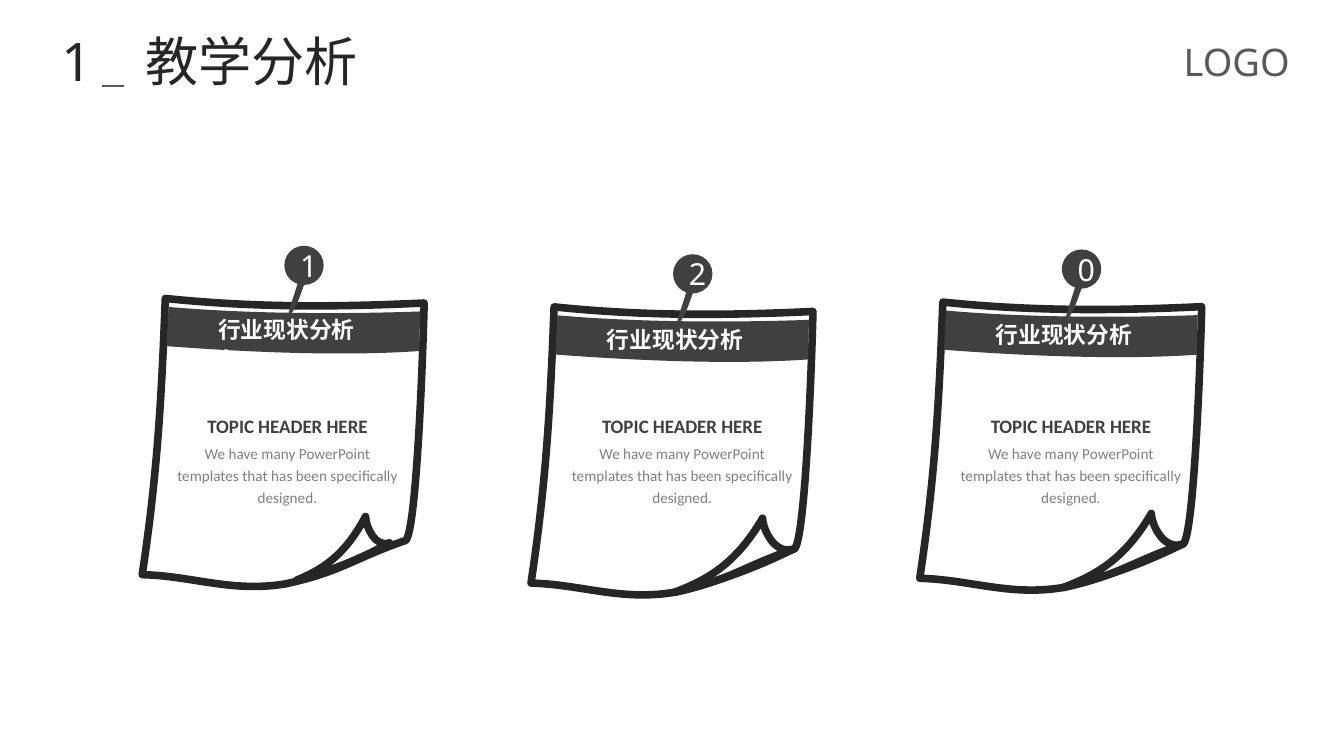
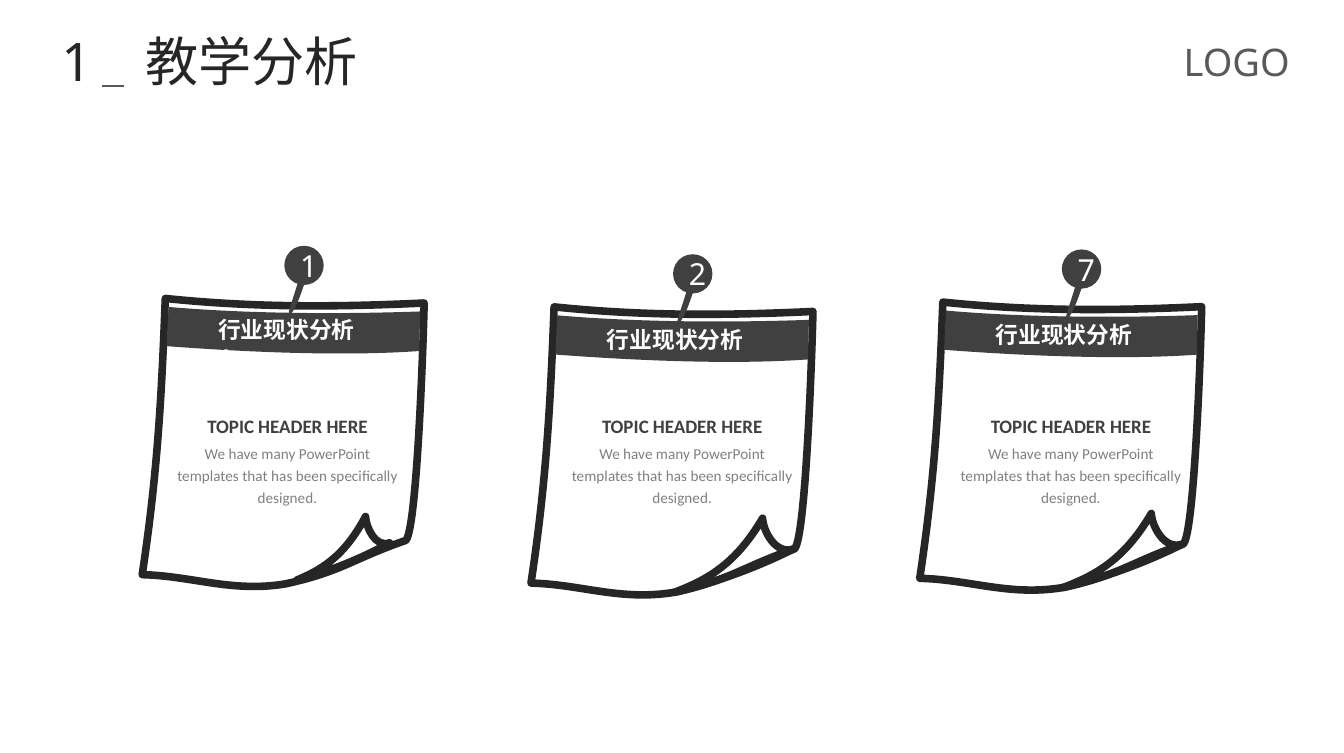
0: 0 -> 7
